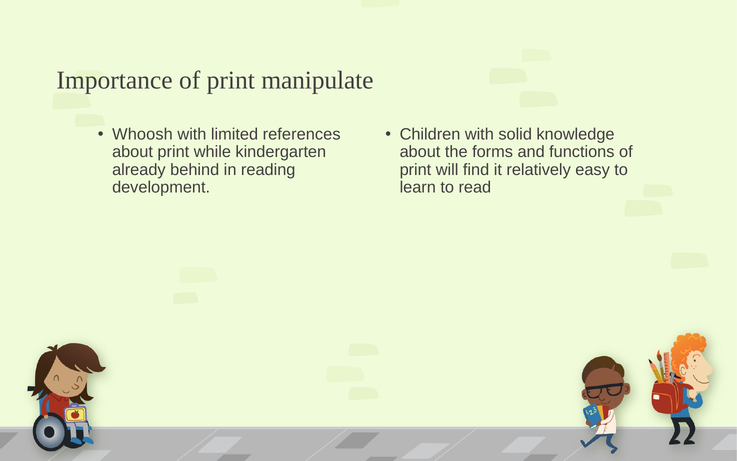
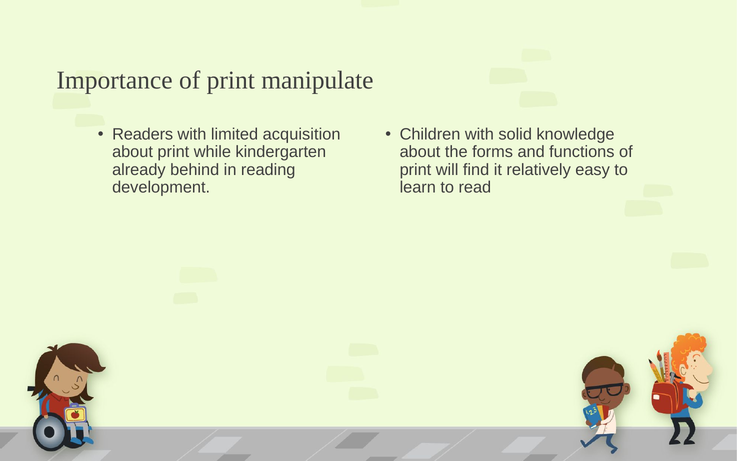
Whoosh: Whoosh -> Readers
references: references -> acquisition
